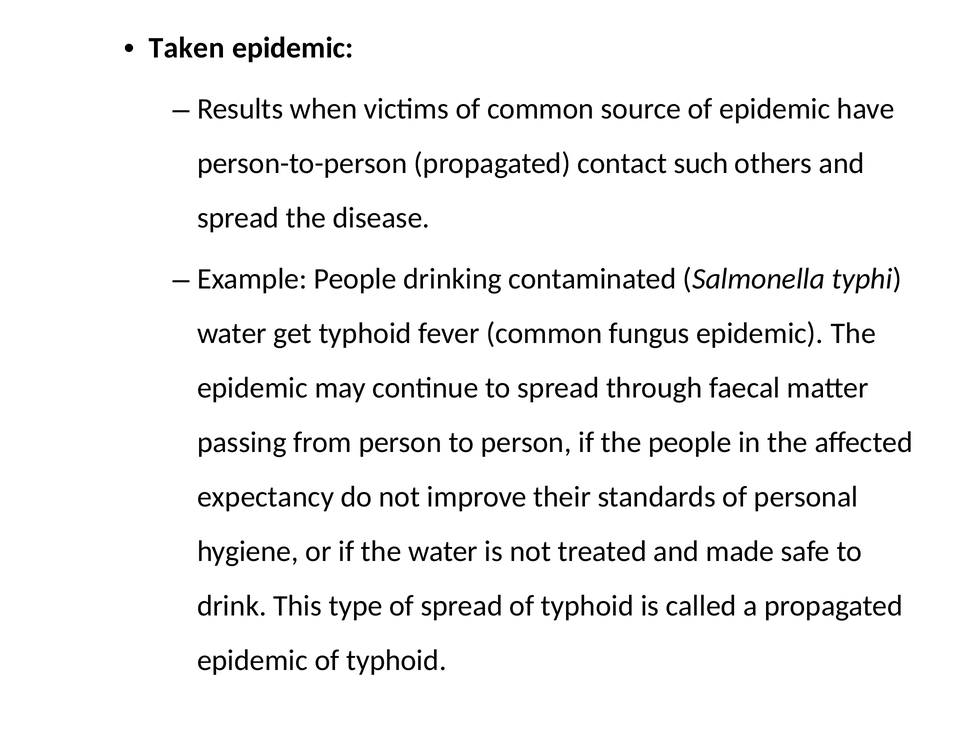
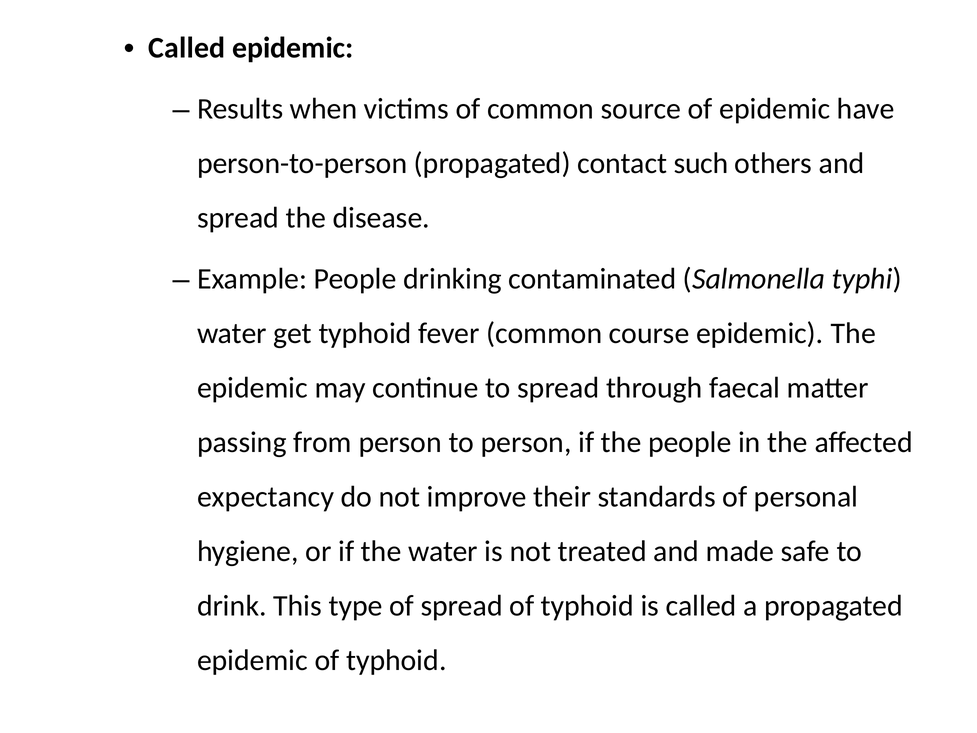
Taken at (187, 48): Taken -> Called
fungus: fungus -> course
